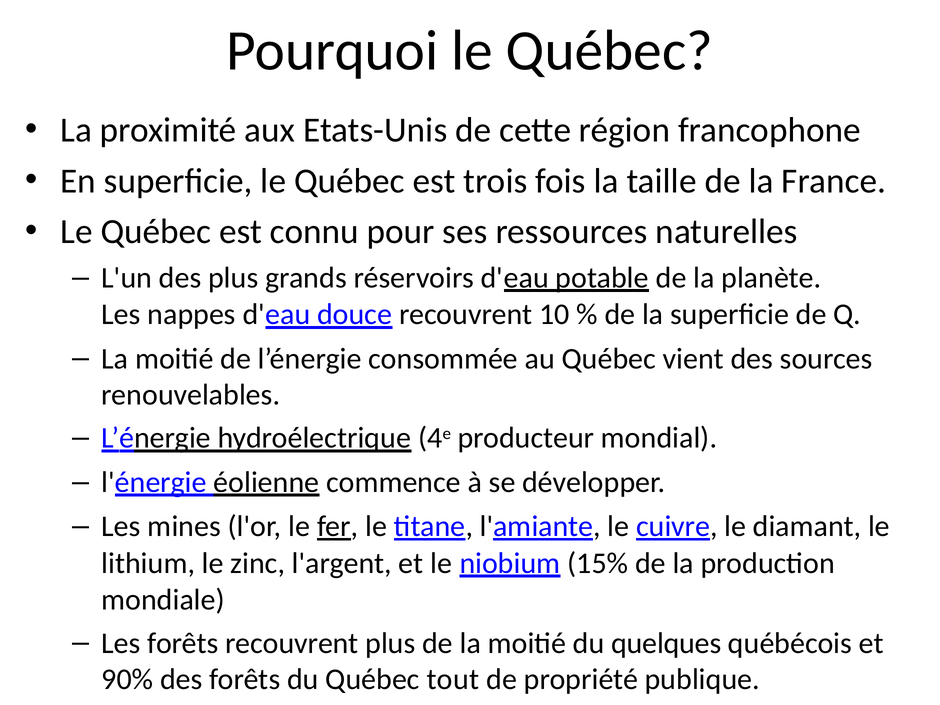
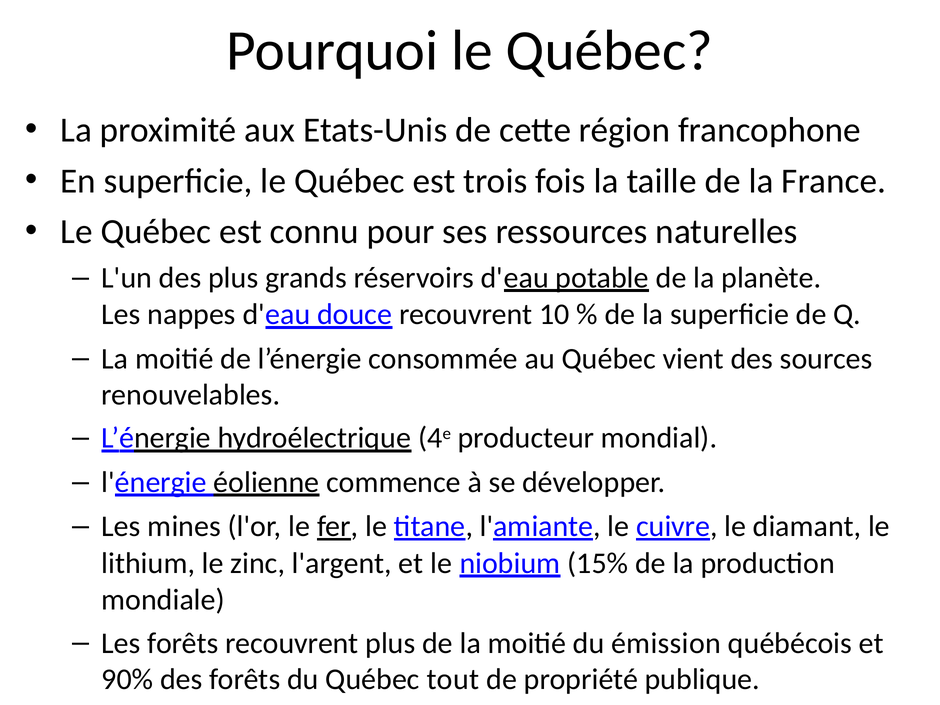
quelques: quelques -> émission
